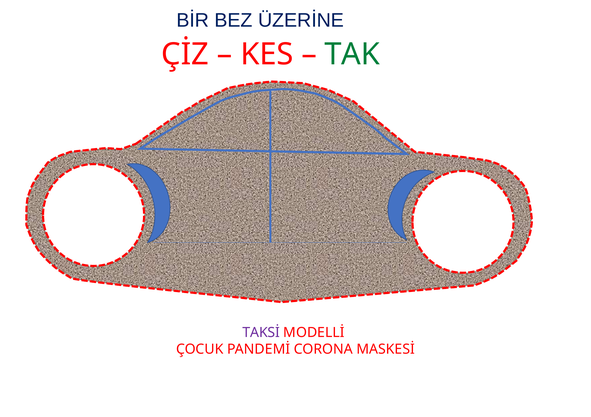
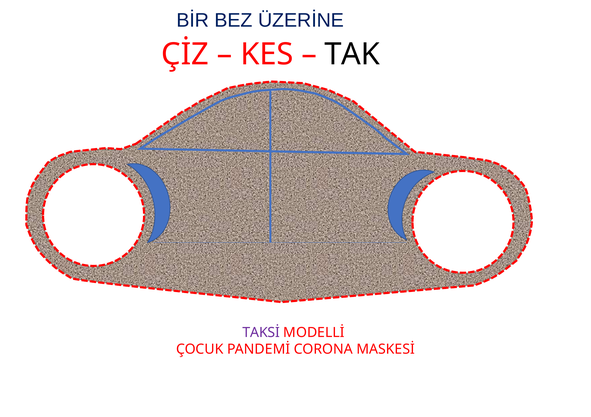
TAK colour: green -> black
